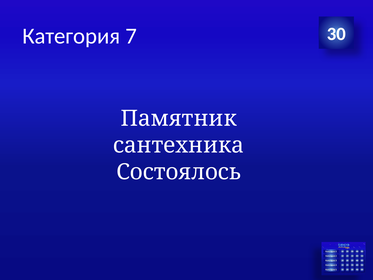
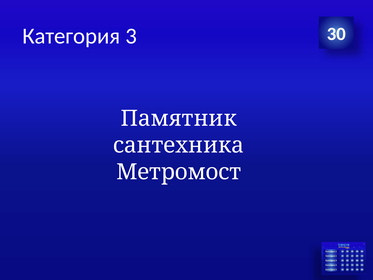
7: 7 -> 3
Состоялось: Состоялось -> Метромост
